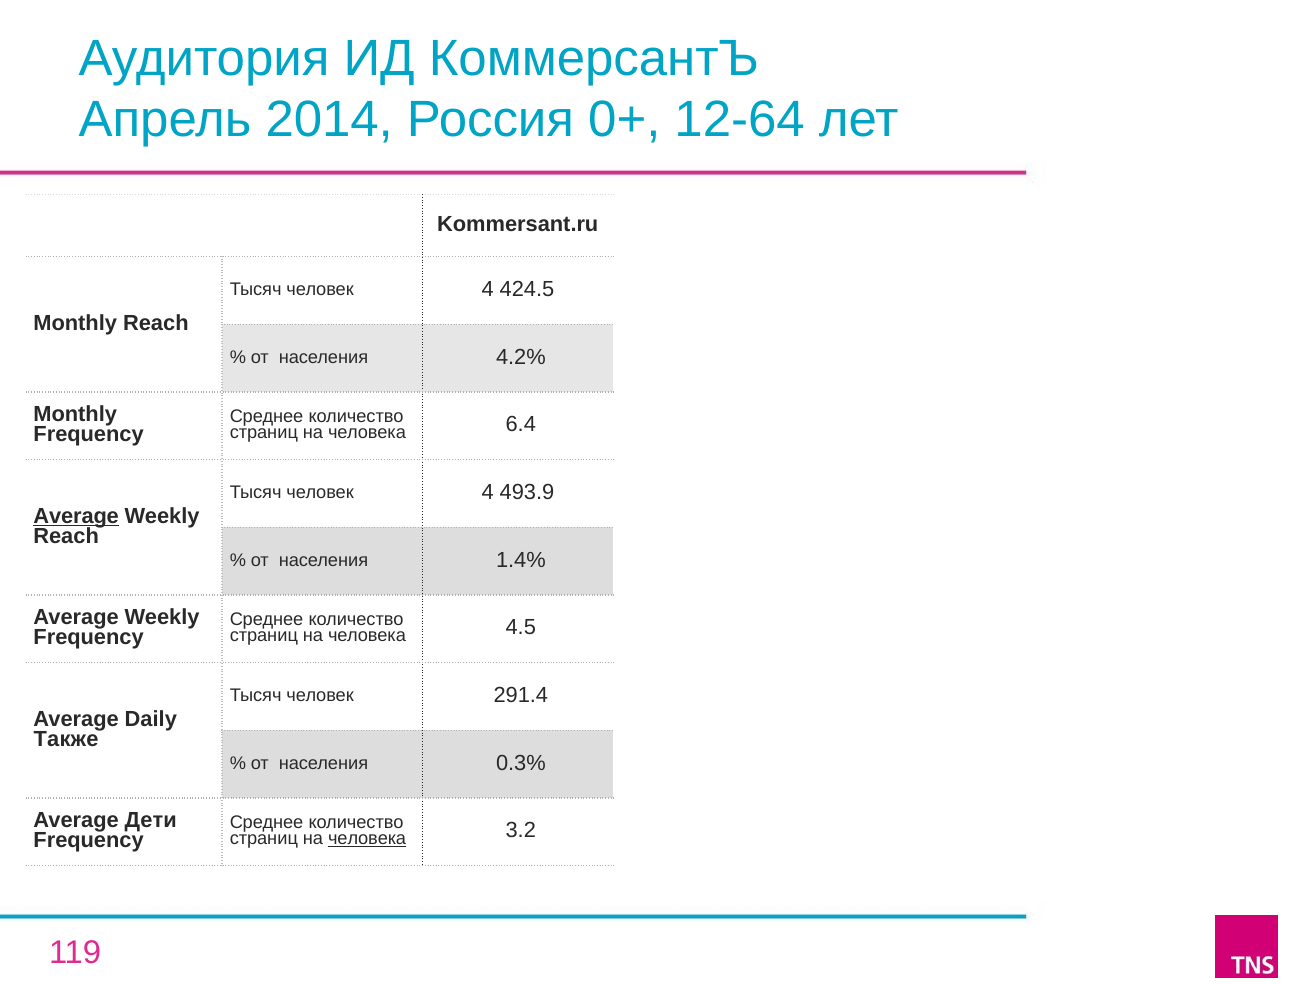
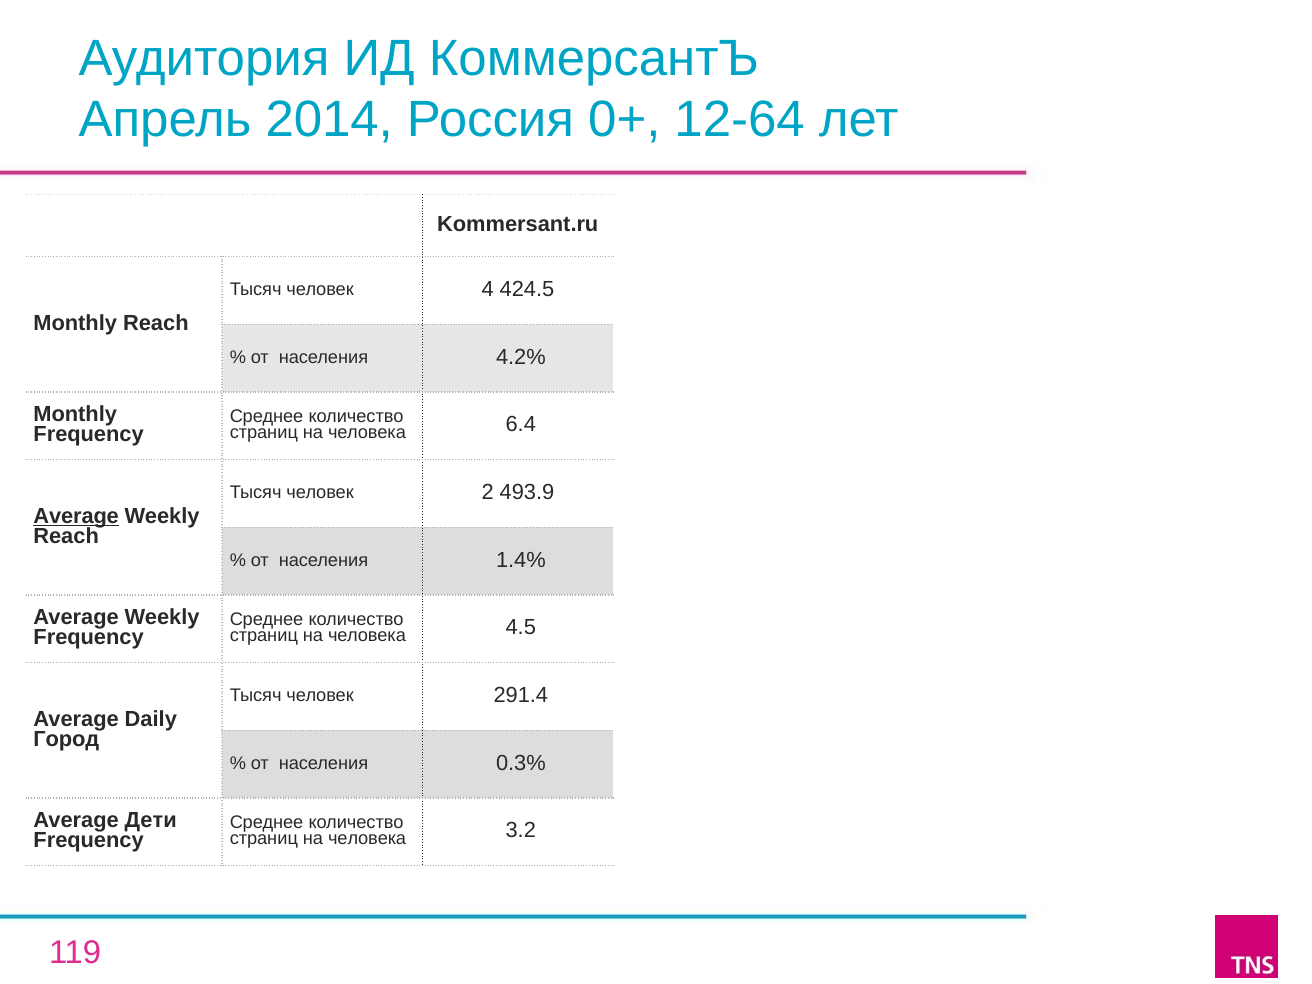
4 at (488, 492): 4 -> 2
Также: Также -> Город
человека at (367, 839) underline: present -> none
